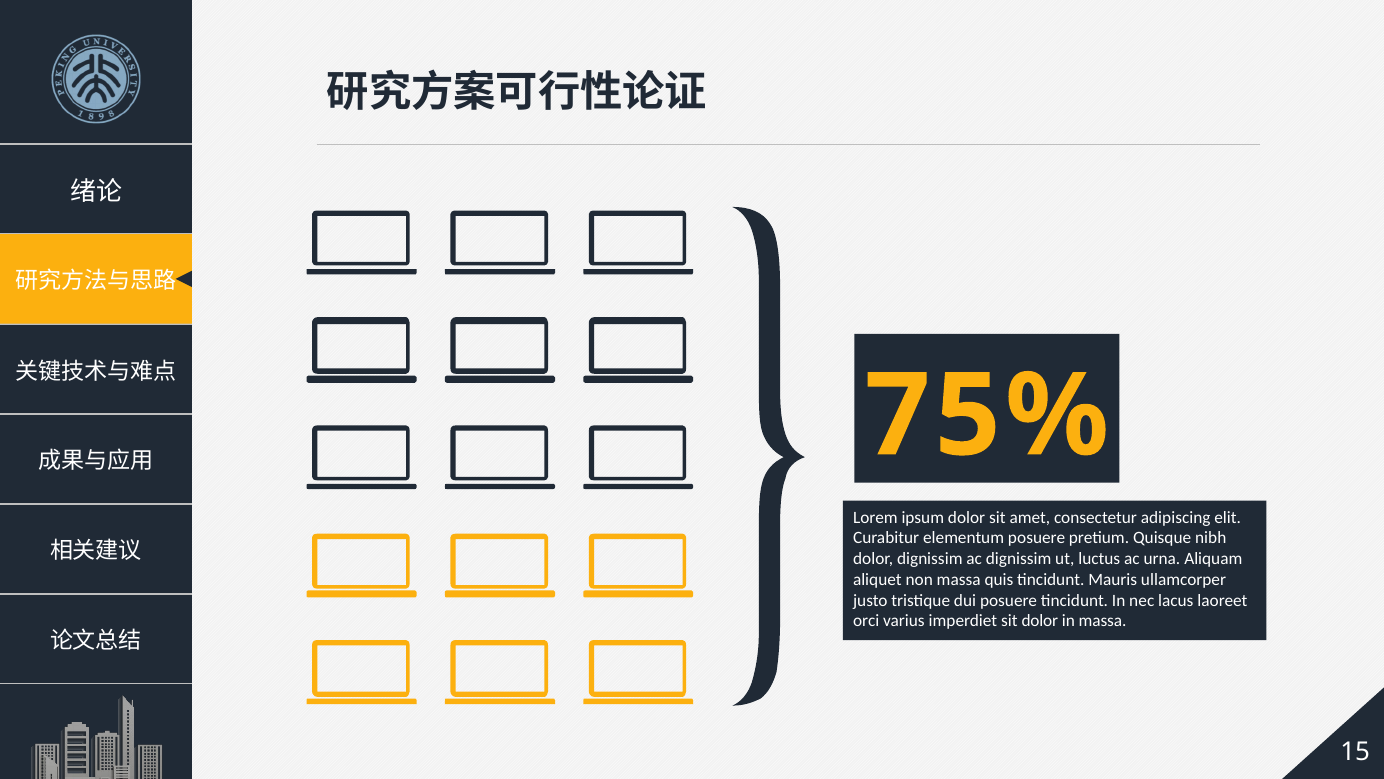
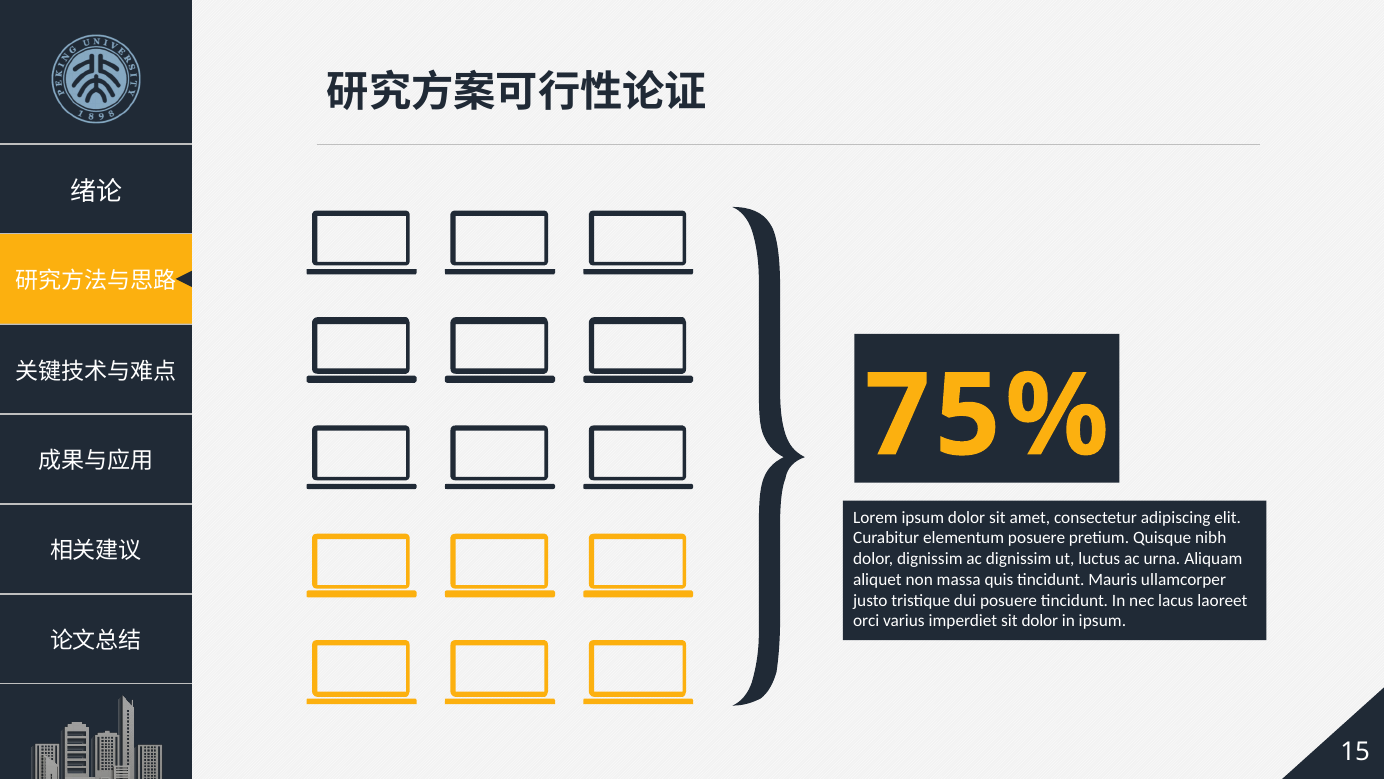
in massa: massa -> ipsum
